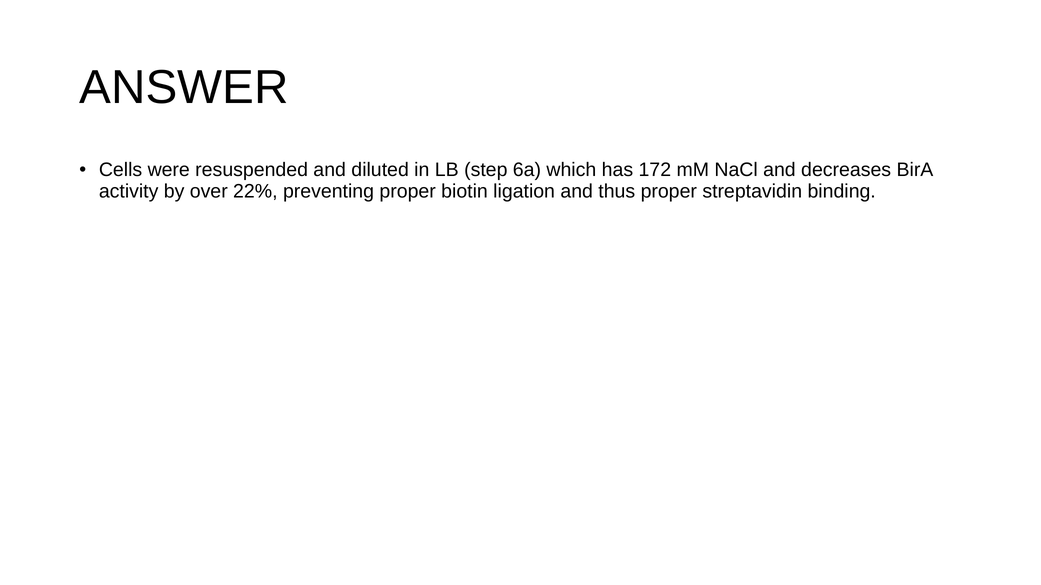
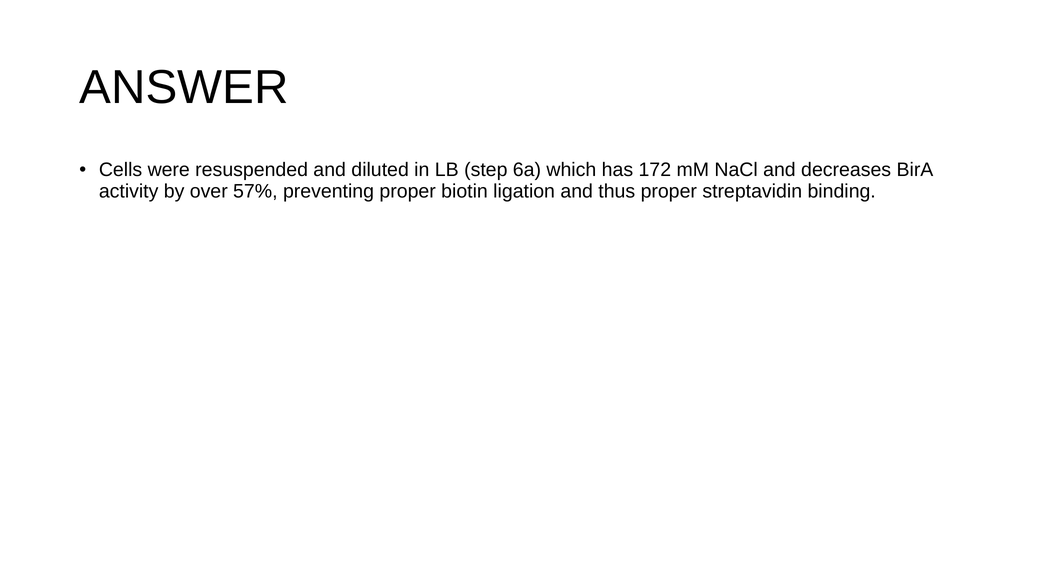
22%: 22% -> 57%
